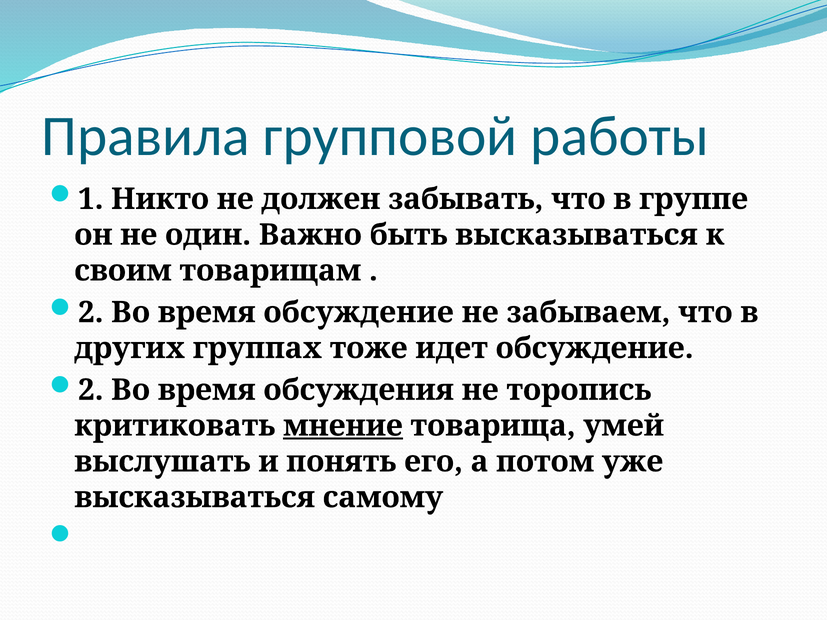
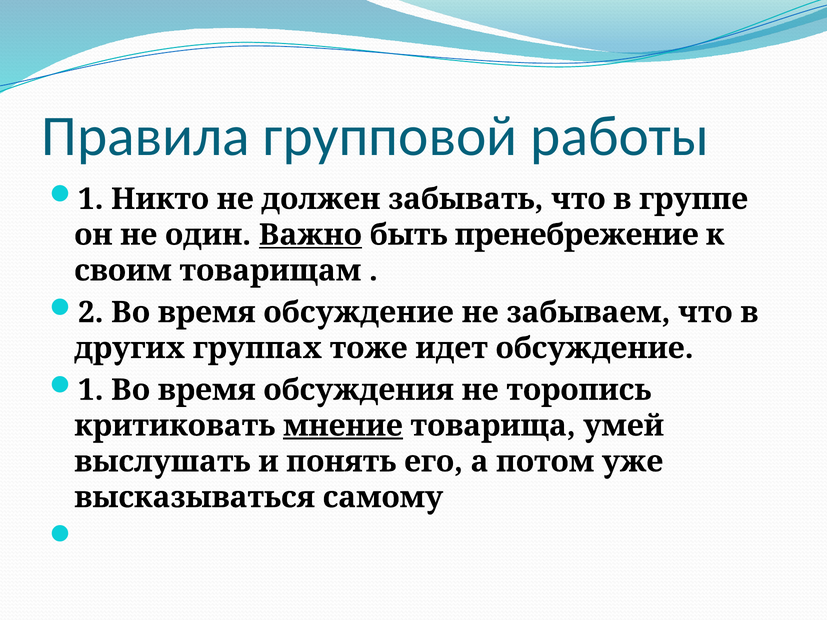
Важно underline: none -> present
быть высказываться: высказываться -> пренебрежение
2 at (91, 390): 2 -> 1
